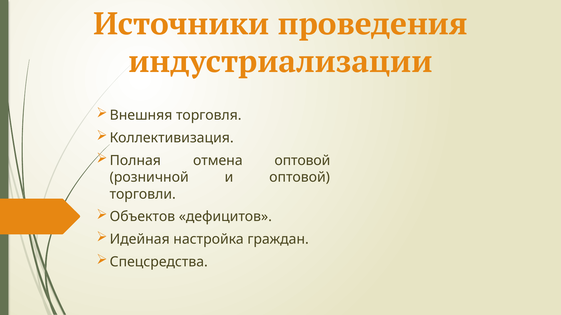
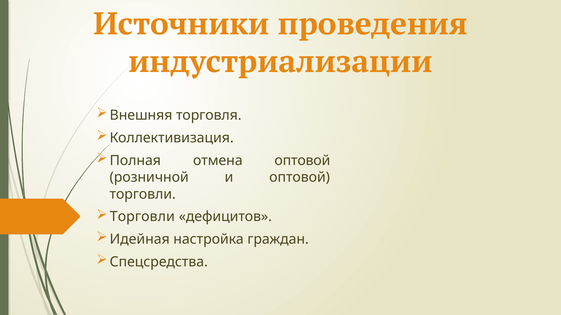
Объектов at (142, 217): Объектов -> Торговли
